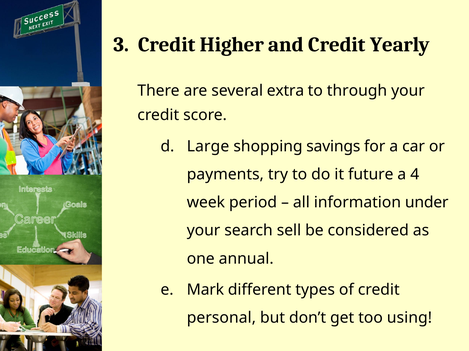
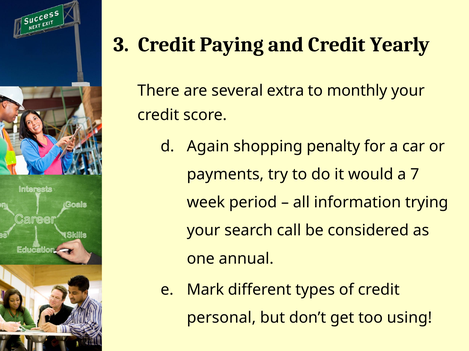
Higher: Higher -> Paying
through: through -> monthly
Large: Large -> Again
savings: savings -> penalty
future: future -> would
4: 4 -> 7
under: under -> trying
sell: sell -> call
